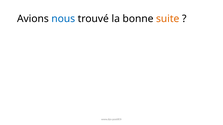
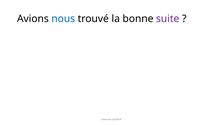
suite colour: orange -> purple
